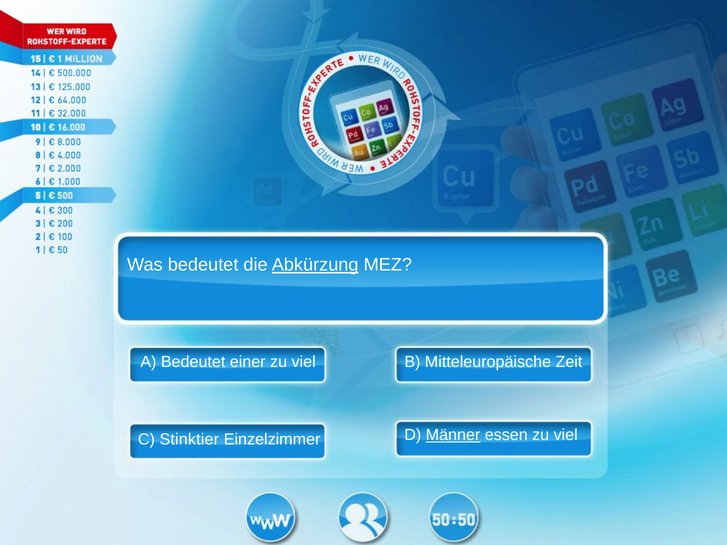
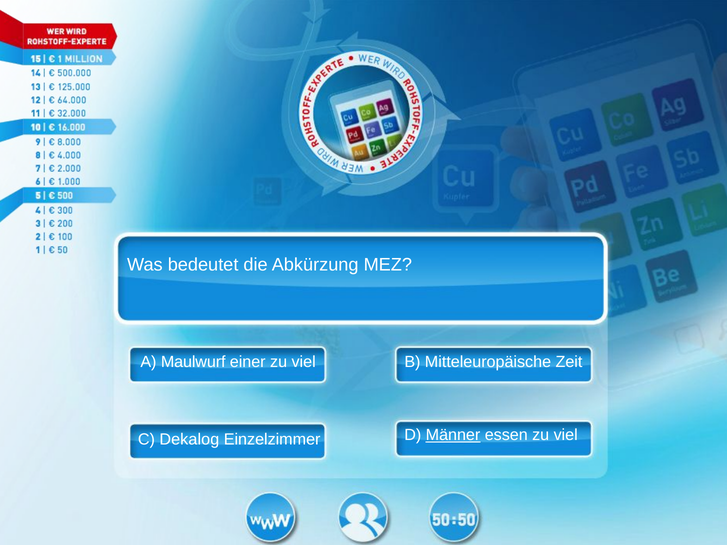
Abkürzung underline: present -> none
A Bedeutet: Bedeutet -> Maulwurf
Stinktier: Stinktier -> Dekalog
